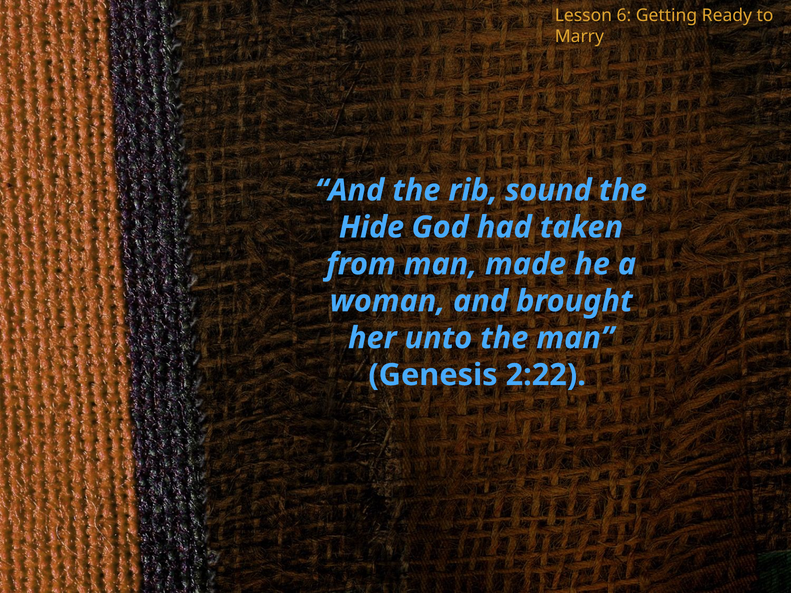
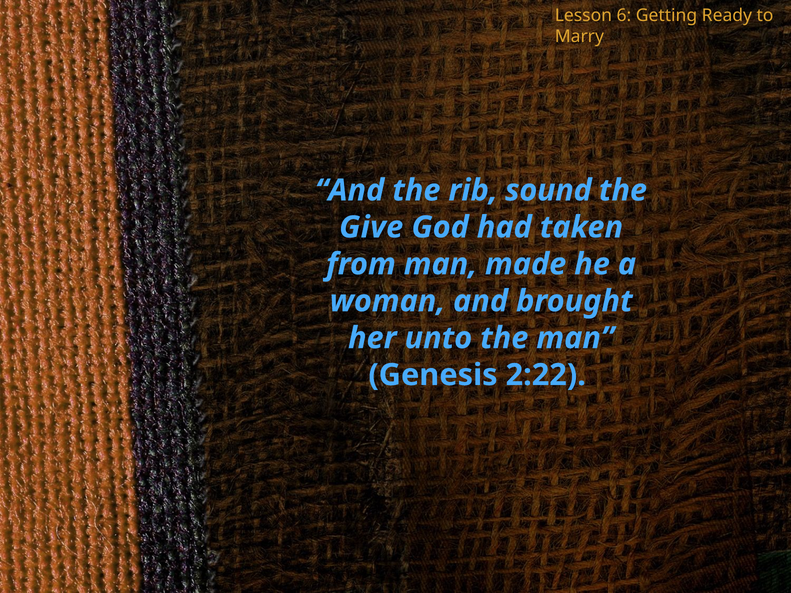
Hide: Hide -> Give
